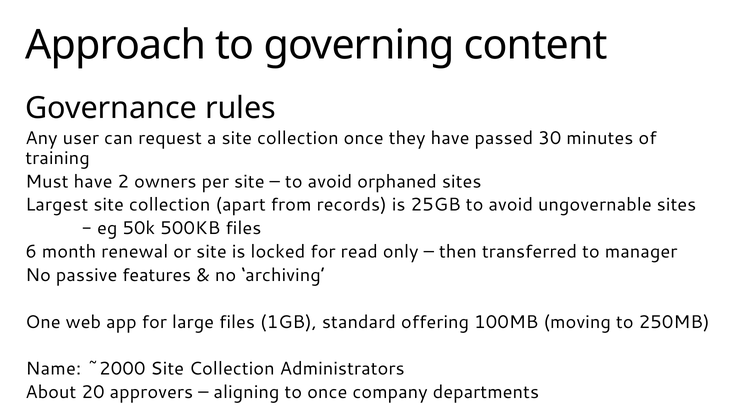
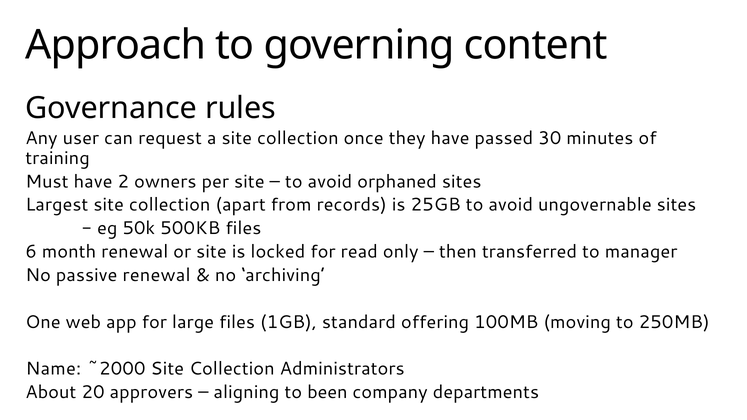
passive features: features -> renewal
to once: once -> been
